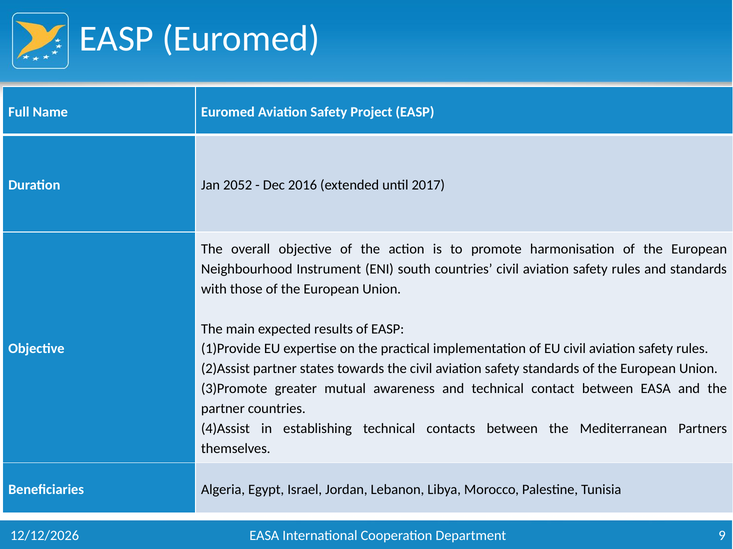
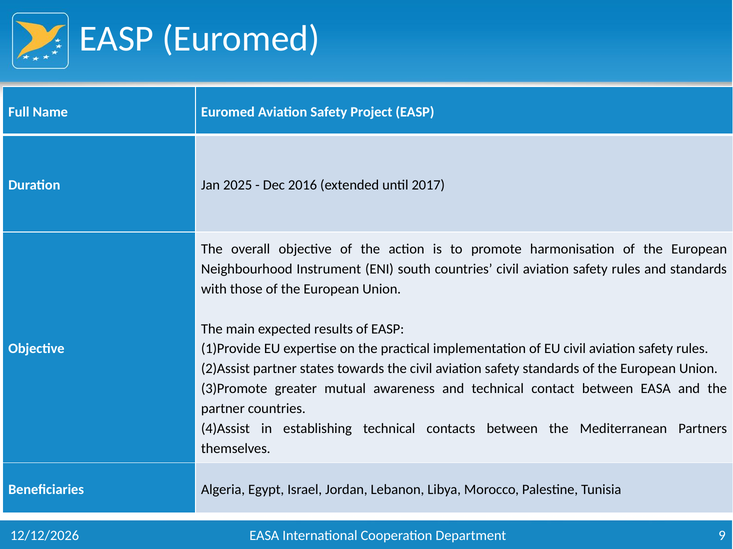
2052: 2052 -> 2025
